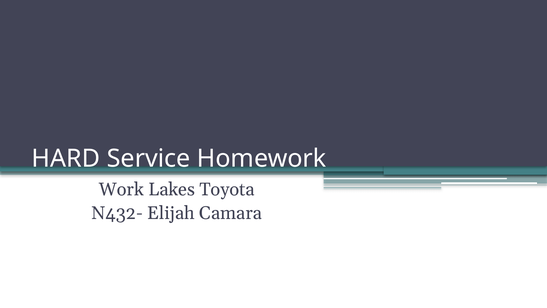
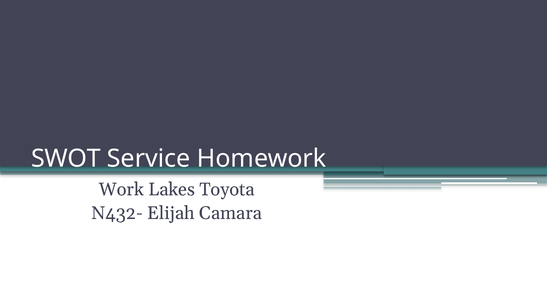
HARD: HARD -> SWOT
